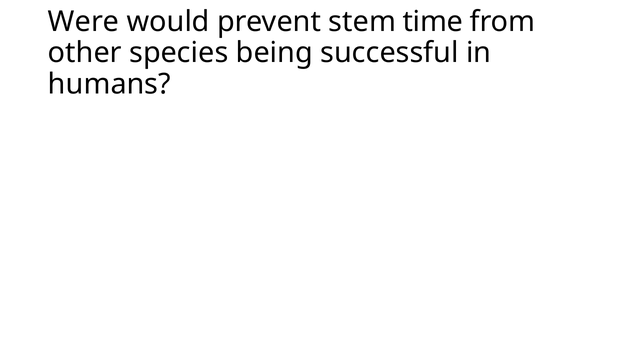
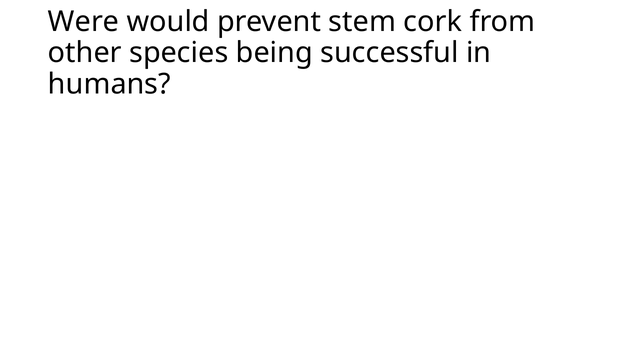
time: time -> cork
